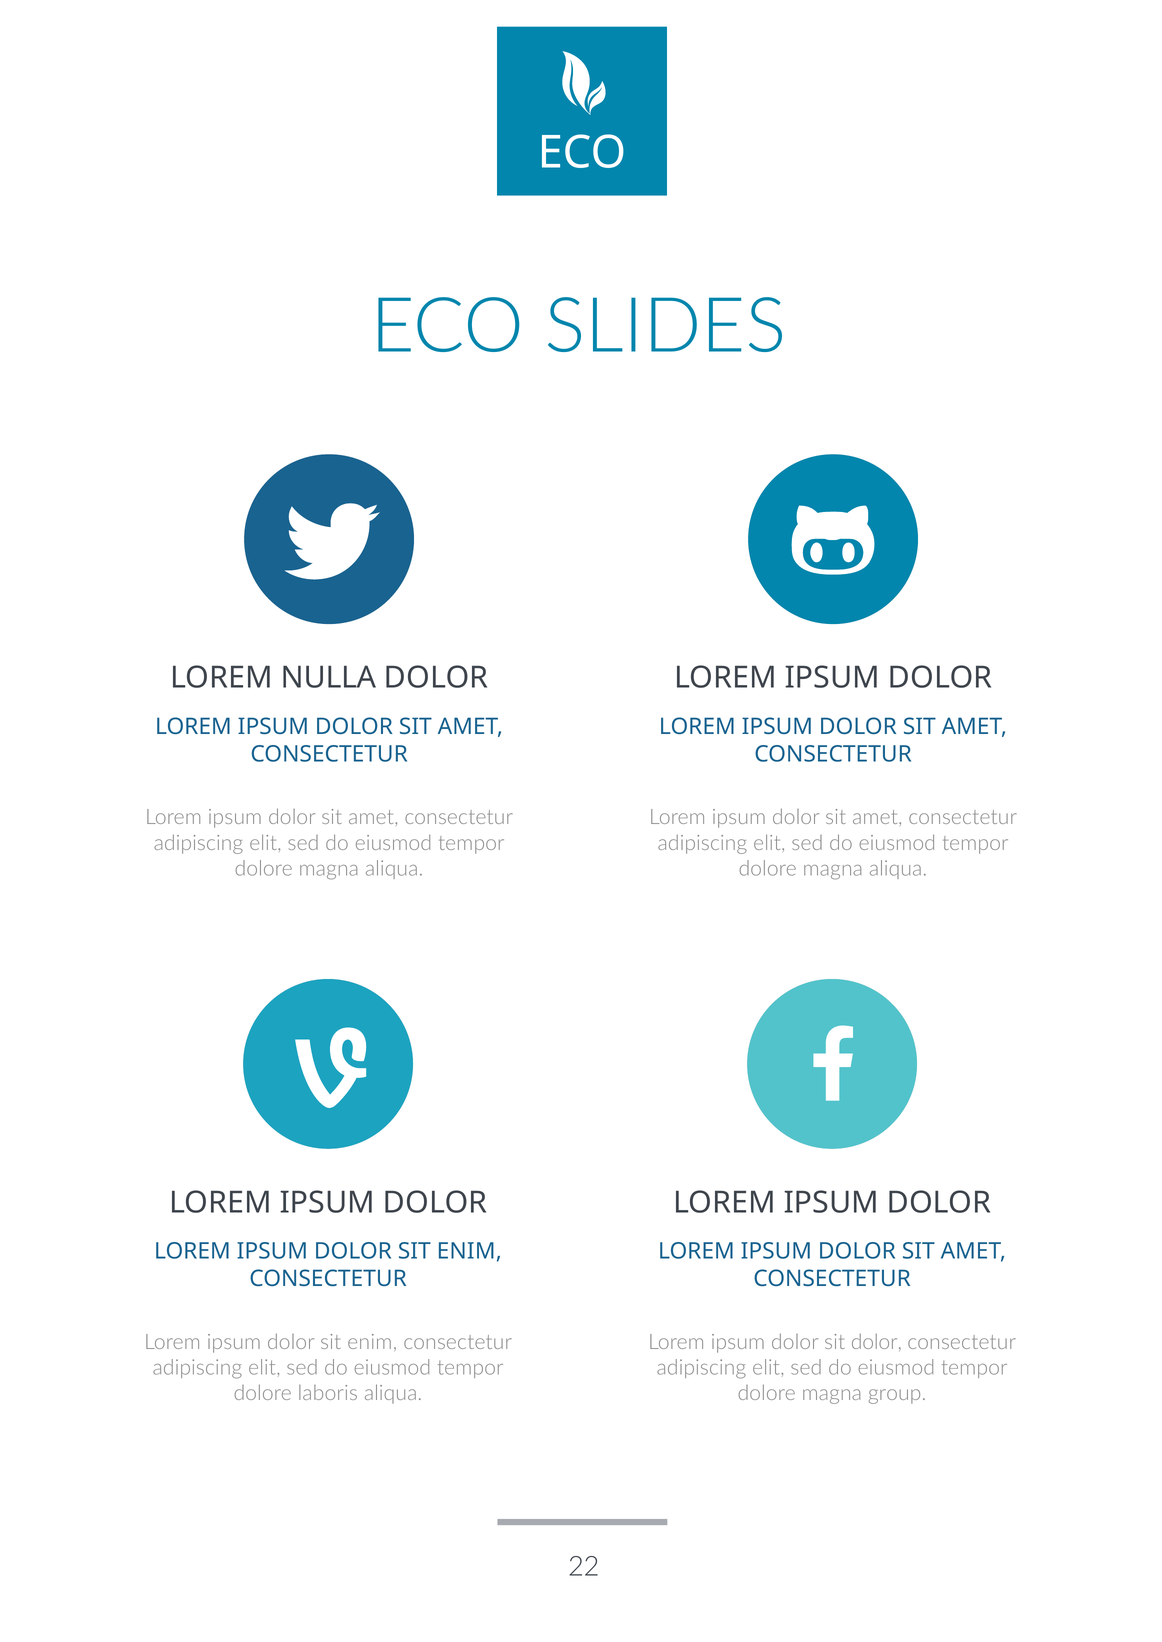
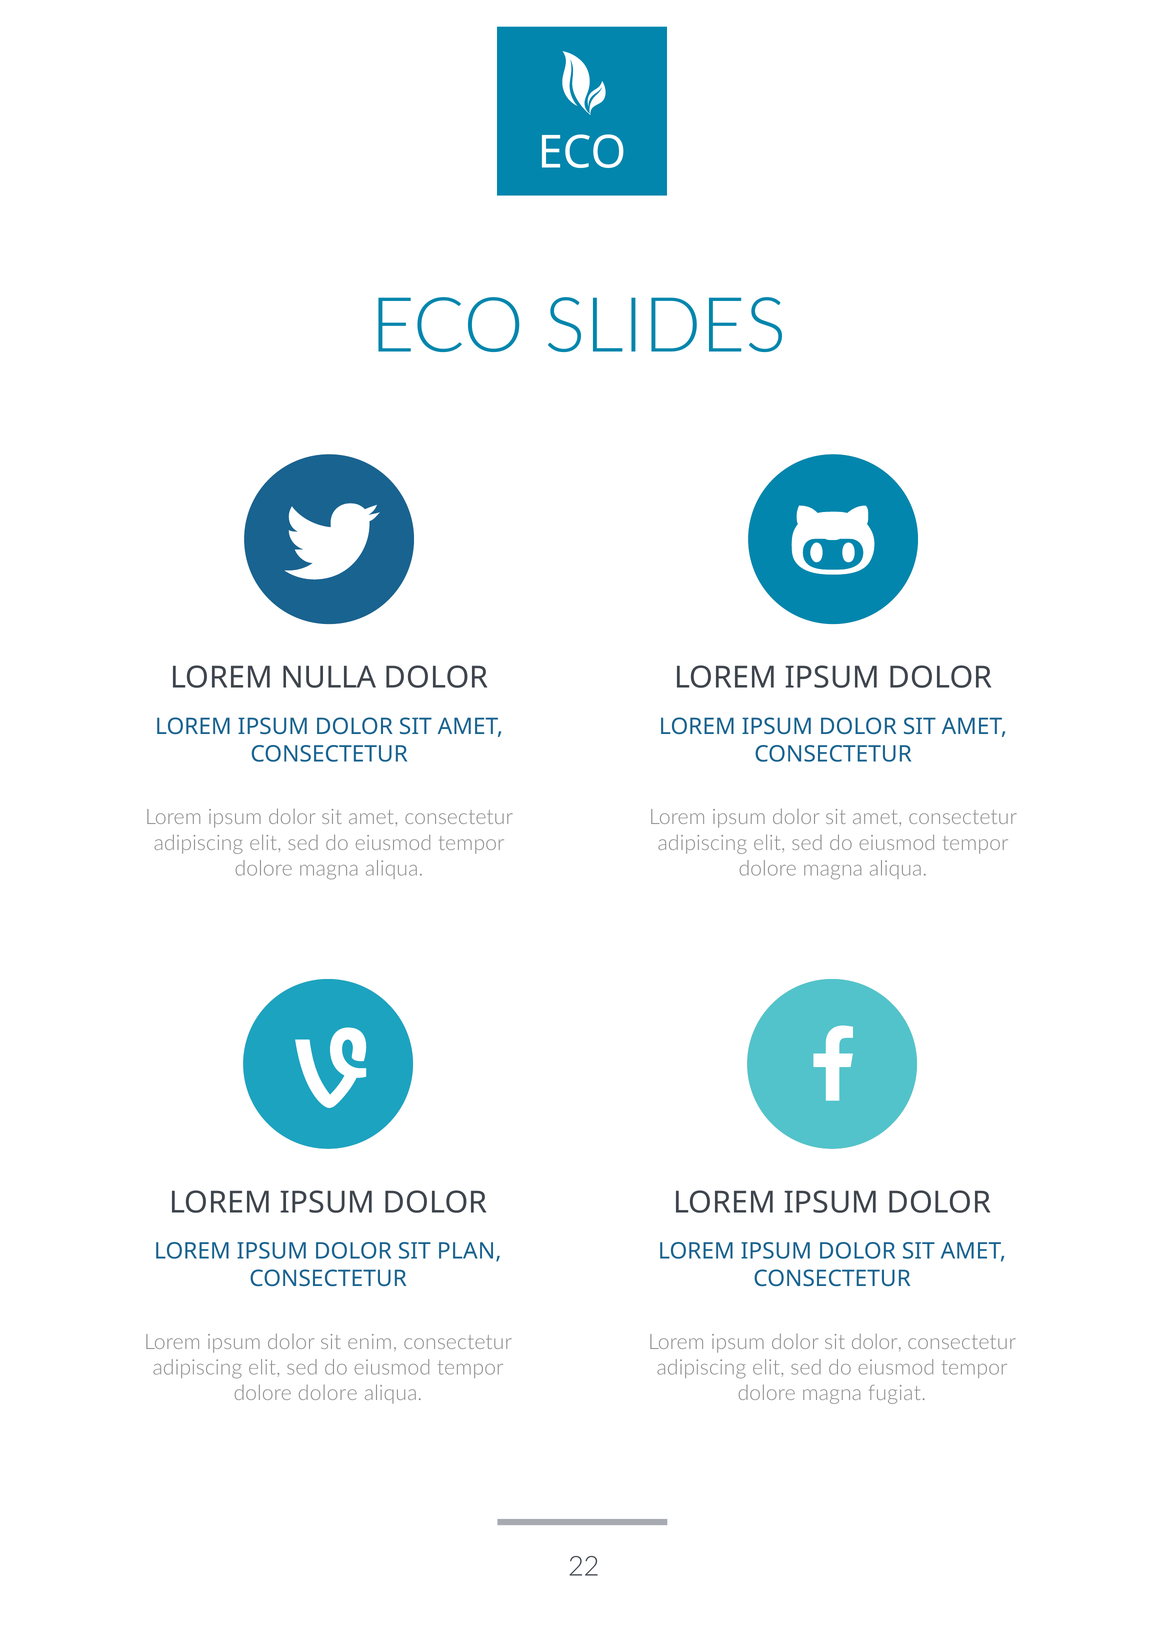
ENIM at (469, 1252): ENIM -> PLAN
dolore laboris: laboris -> dolore
group: group -> fugiat
